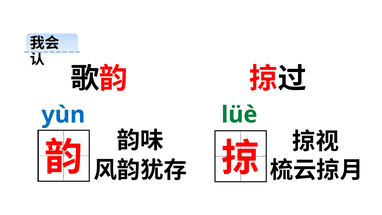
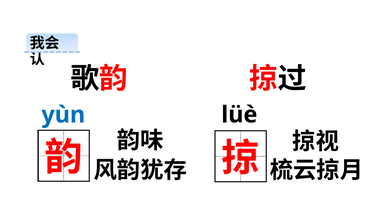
lüè colour: green -> black
